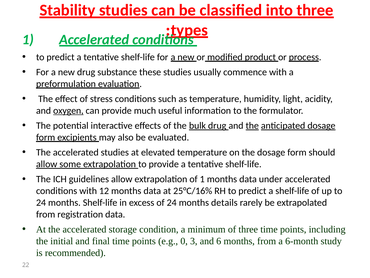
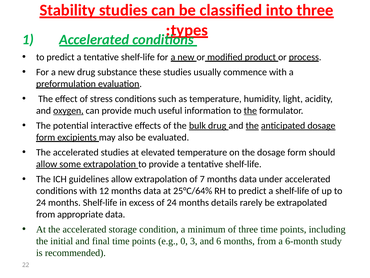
the at (250, 110) underline: none -> present
of 1: 1 -> 7
25°C/16%: 25°C/16% -> 25°C/64%
registration: registration -> appropriate
